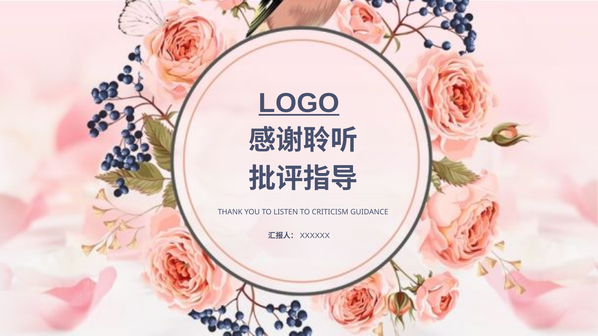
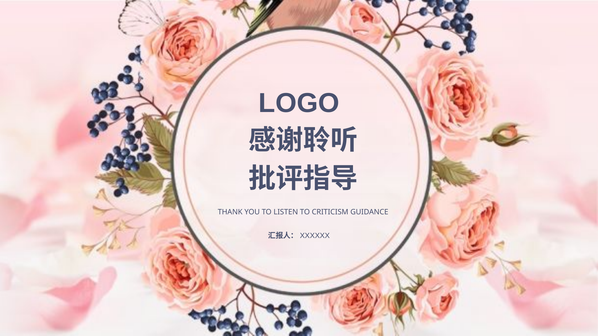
LOGO underline: present -> none
